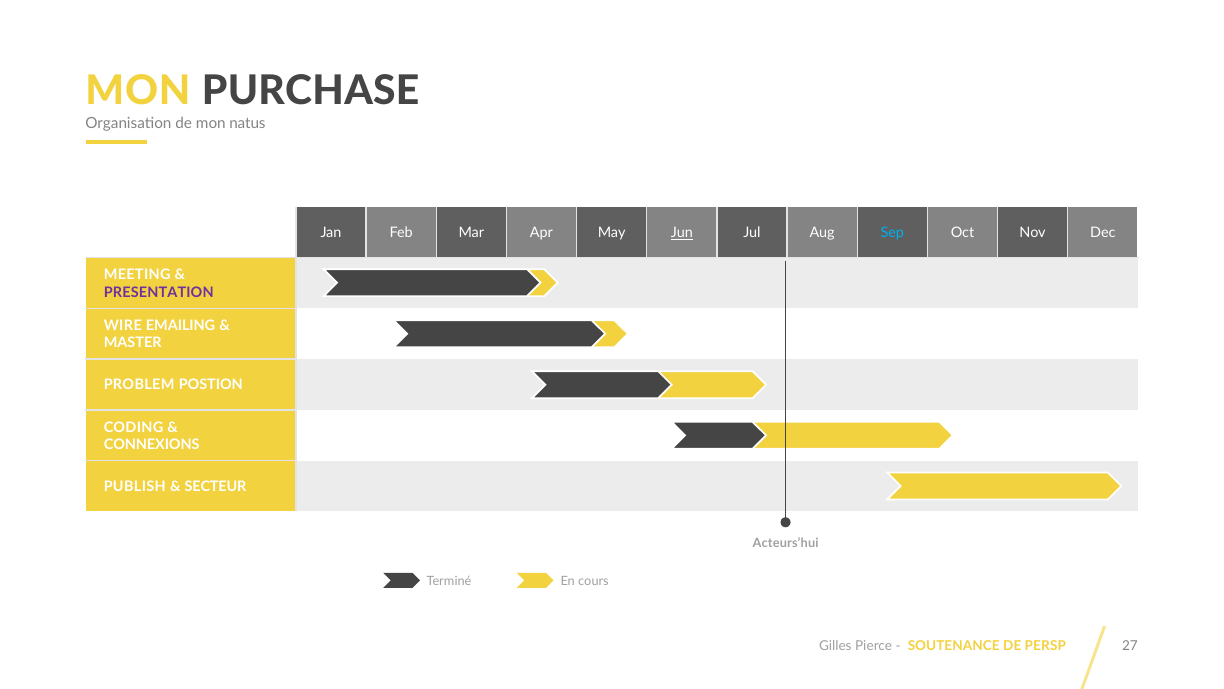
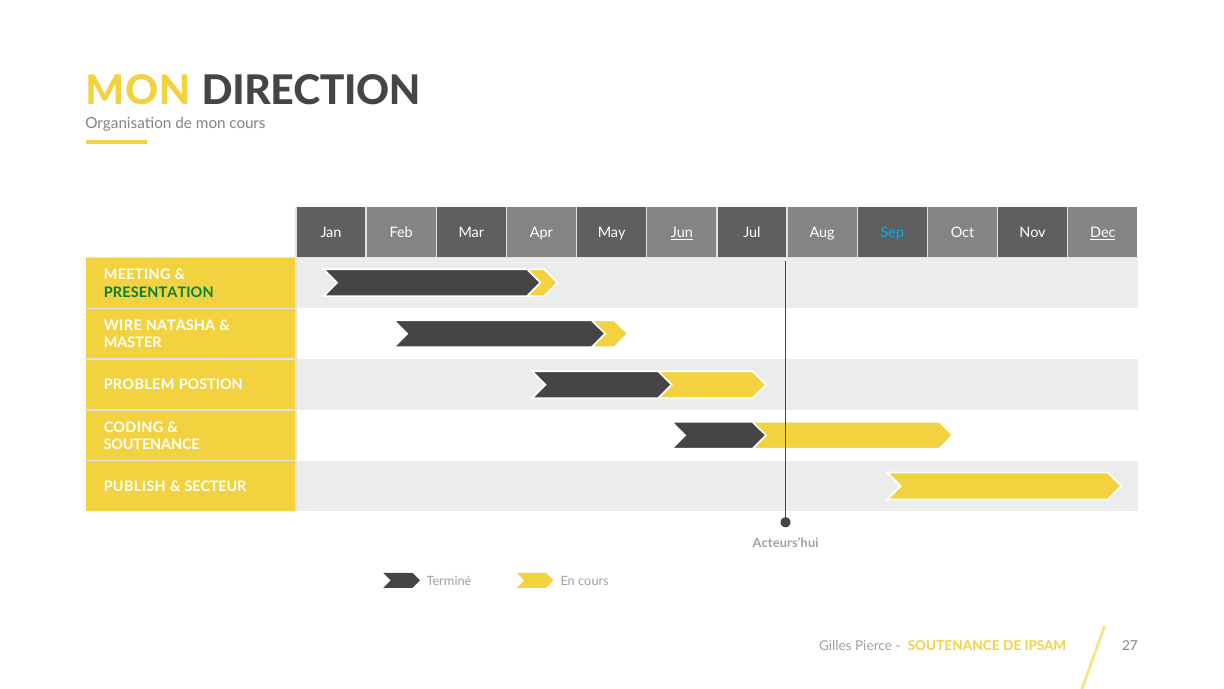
PURCHASE: PURCHASE -> DIRECTION
mon natus: natus -> cours
Dec underline: none -> present
PRESENTATION colour: purple -> green
EMAILING: EMAILING -> NATASHA
CONNEXIONS at (152, 444): CONNEXIONS -> SOUTENANCE
PERSP: PERSP -> IPSAM
